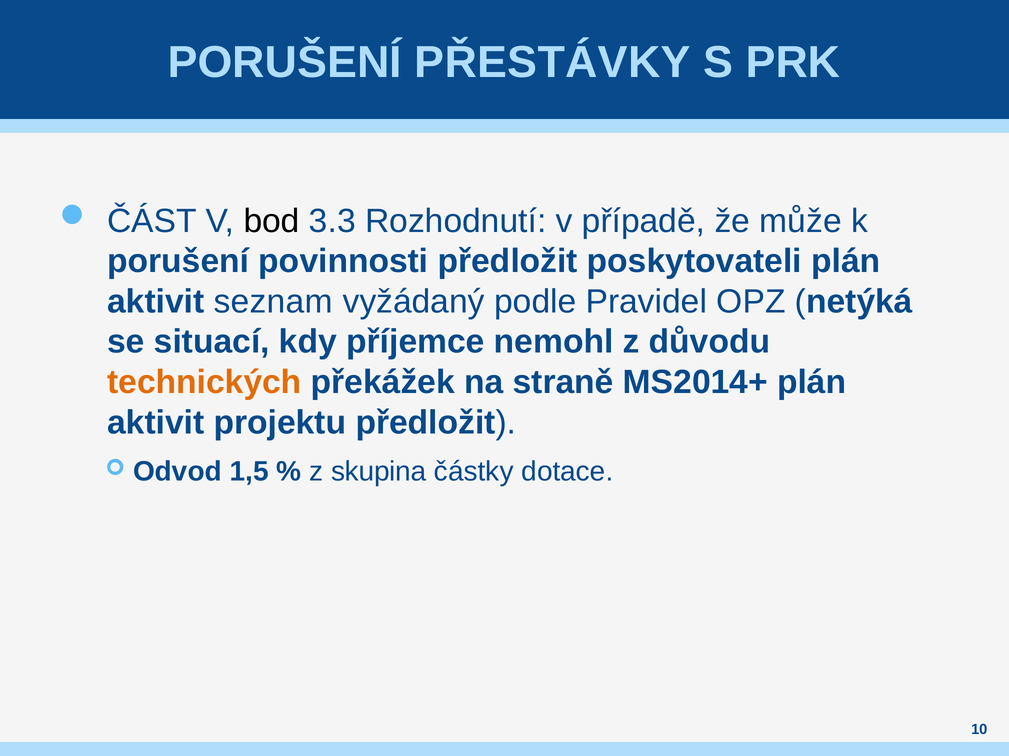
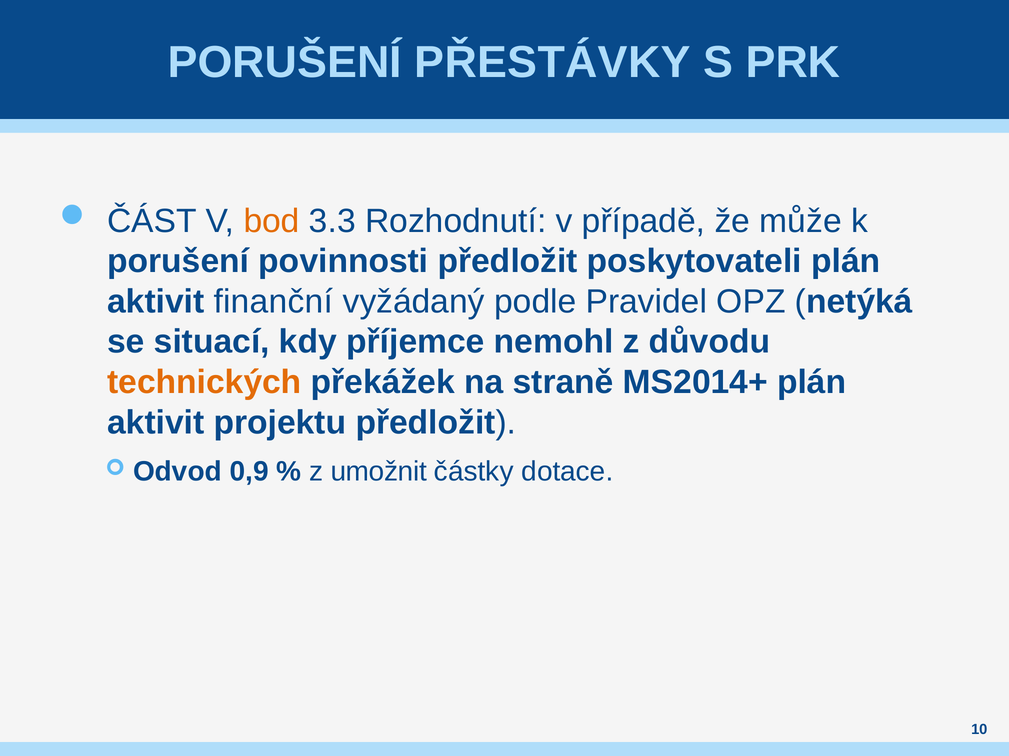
bod colour: black -> orange
seznam: seznam -> finanční
1,5: 1,5 -> 0,9
skupina: skupina -> umožnit
